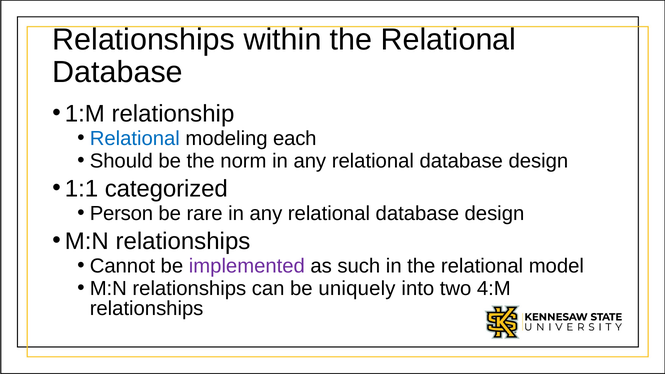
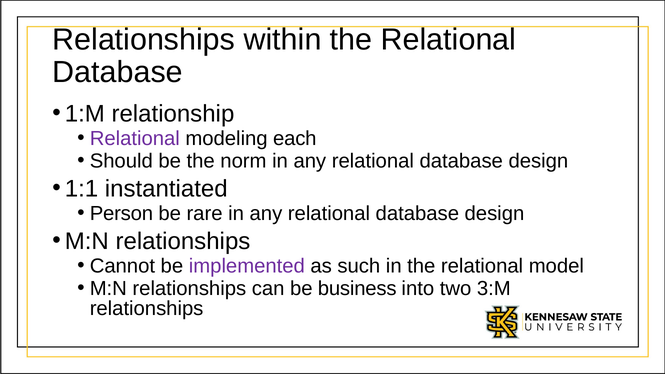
Relational at (135, 138) colour: blue -> purple
categorized: categorized -> instantiated
uniquely: uniquely -> business
4:M: 4:M -> 3:M
